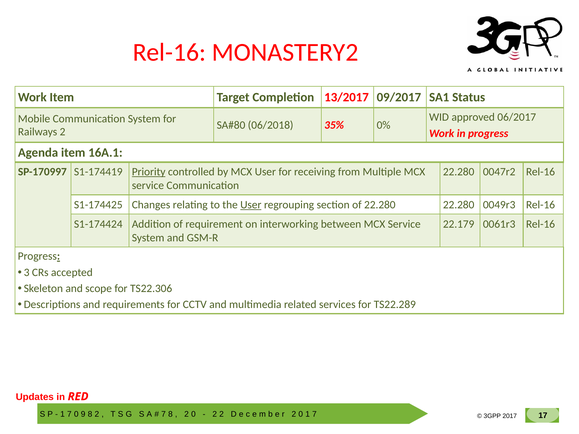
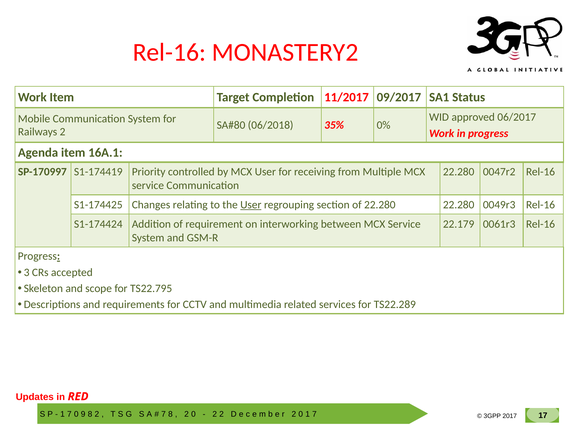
13/2017: 13/2017 -> 11/2017
Priority underline: present -> none
TS22.306: TS22.306 -> TS22.795
